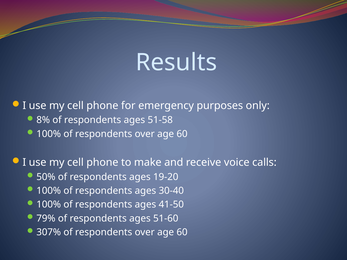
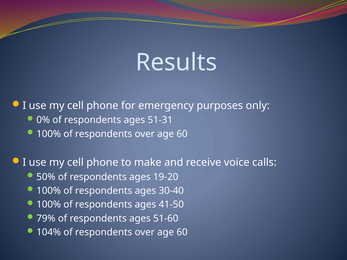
8%: 8% -> 0%
51-58: 51-58 -> 51-31
307%: 307% -> 104%
